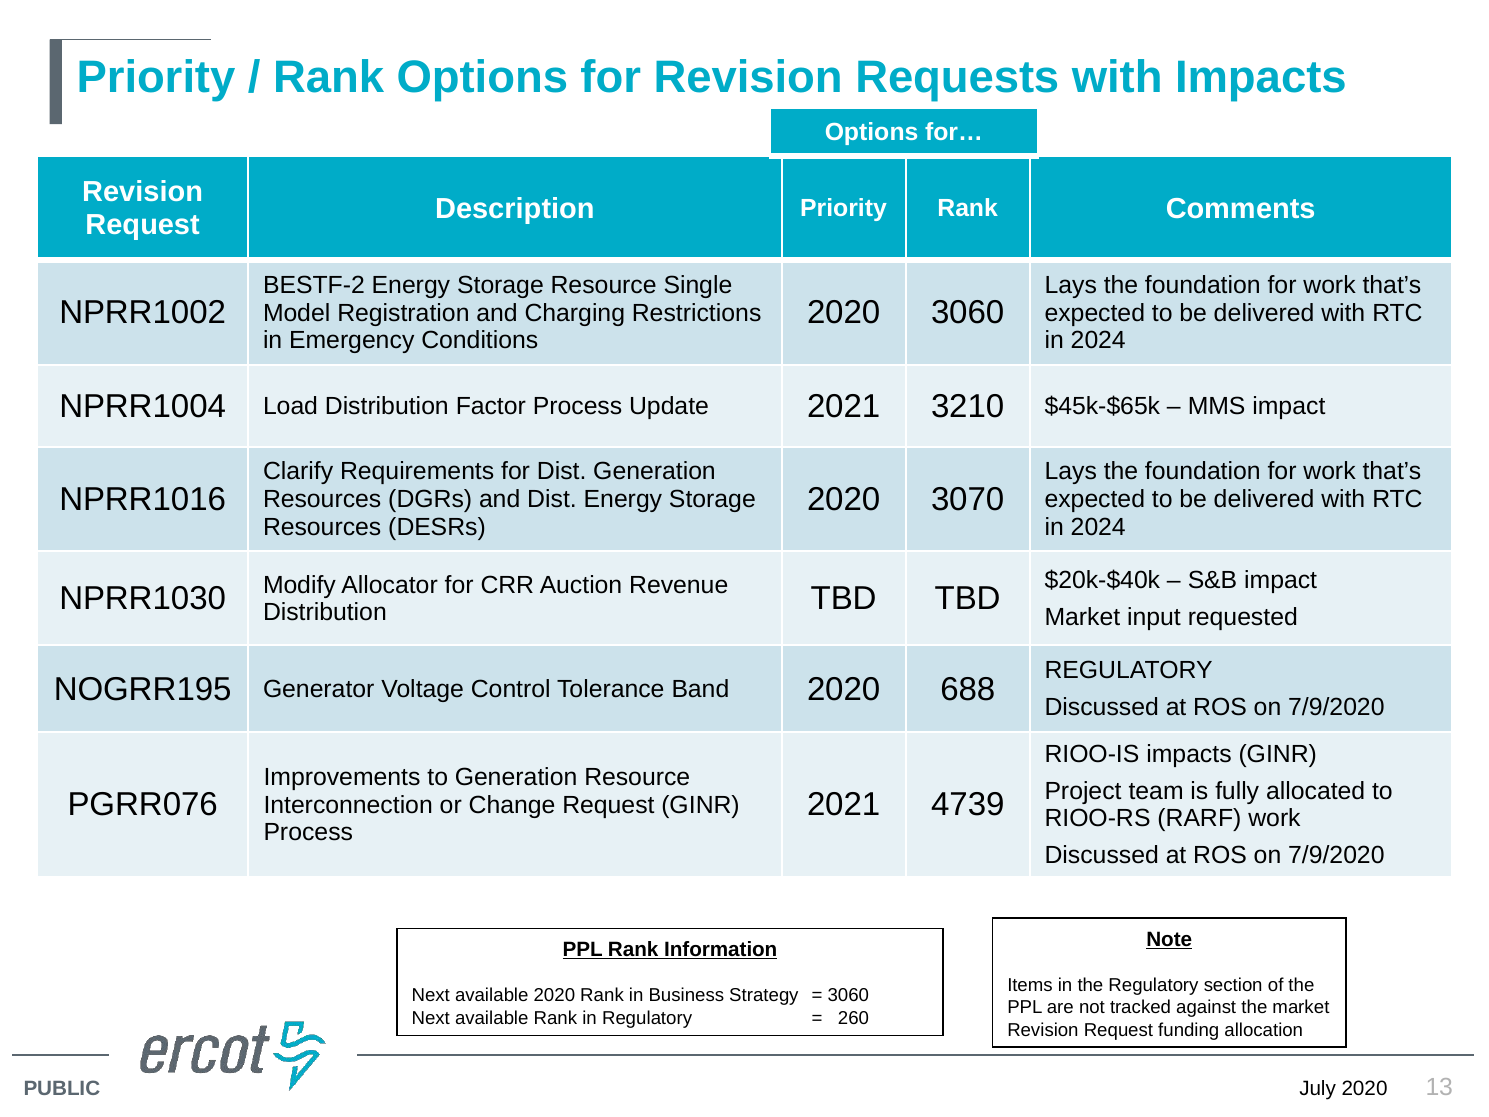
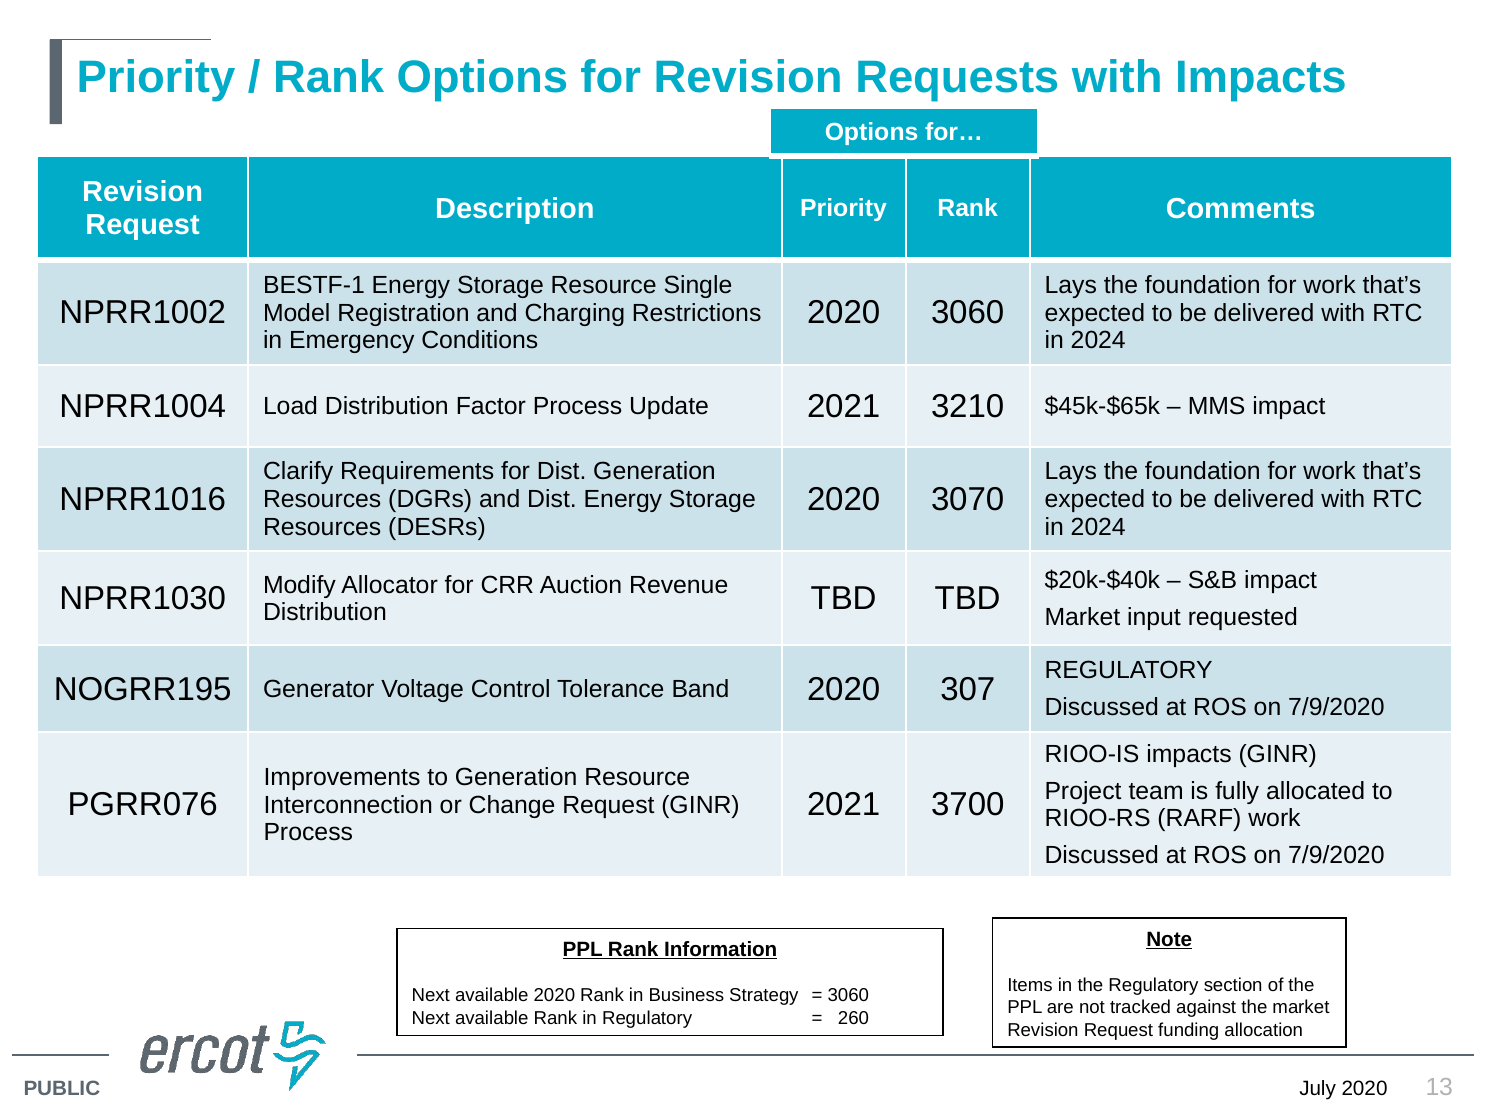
BESTF-2: BESTF-2 -> BESTF-1
688: 688 -> 307
4739: 4739 -> 3700
